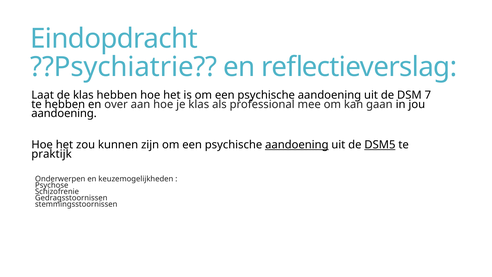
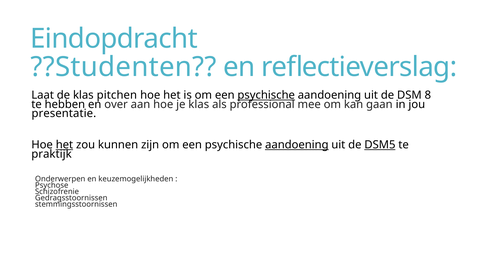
??Psychiatrie: ??Psychiatrie -> ??Studenten
klas hebben: hebben -> pitchen
psychische at (266, 95) underline: none -> present
7: 7 -> 8
aandoening at (64, 113): aandoening -> presentatie
het at (64, 145) underline: none -> present
